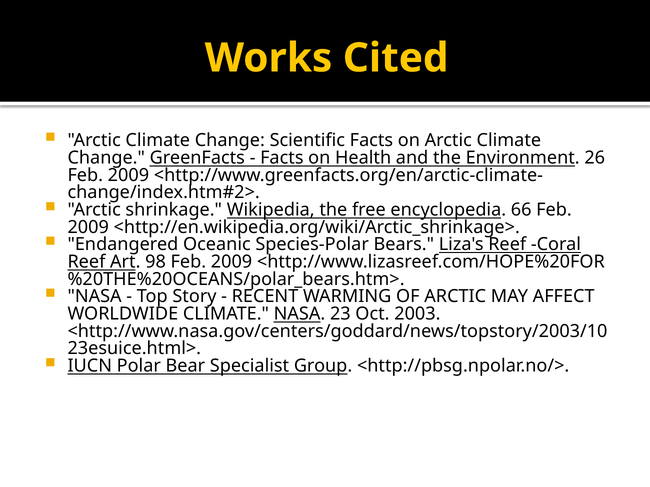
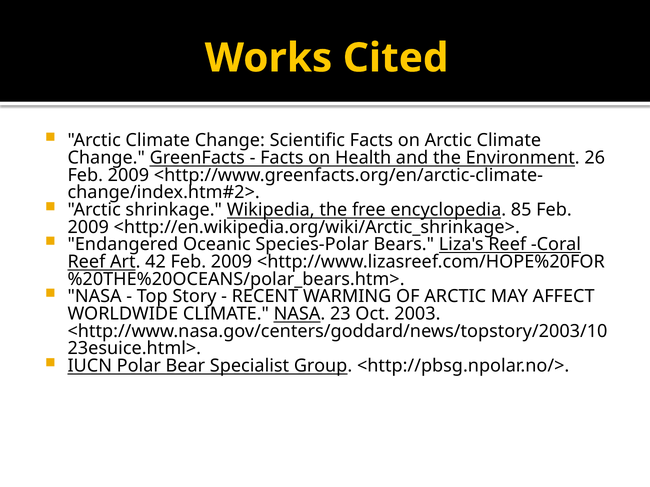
66: 66 -> 85
98: 98 -> 42
